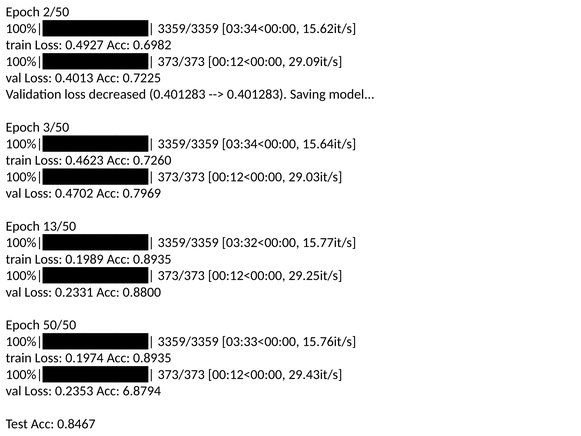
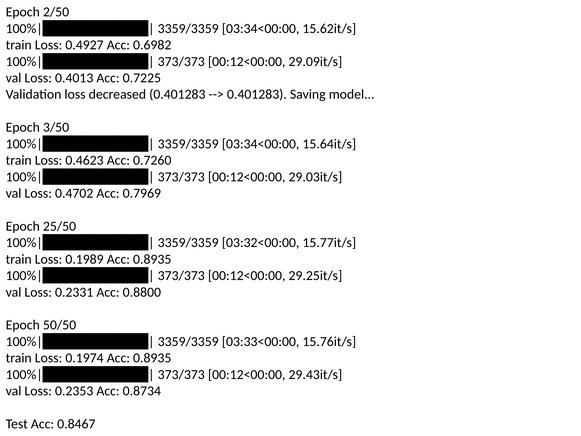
13/50: 13/50 -> 25/50
6.8794: 6.8794 -> 0.8734
